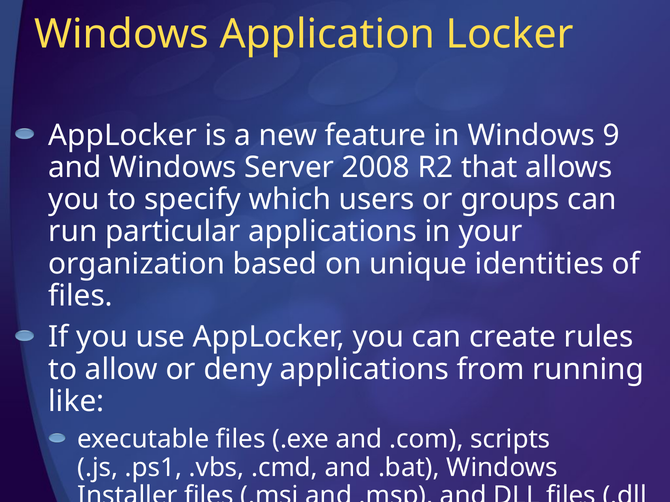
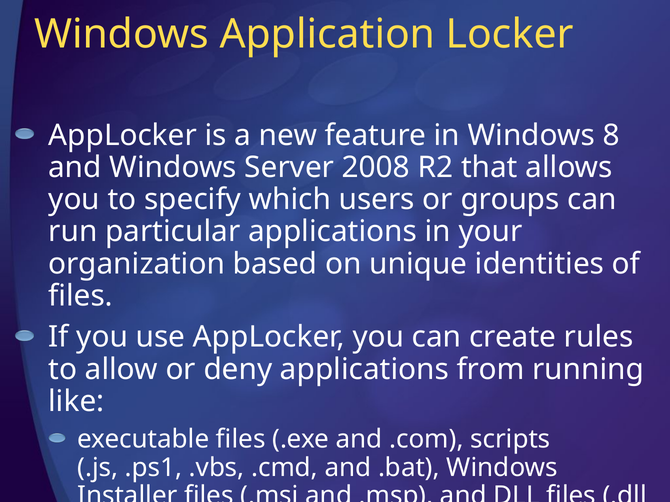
9: 9 -> 8
